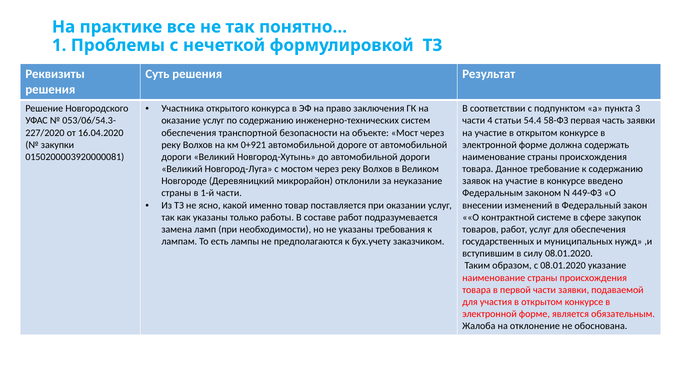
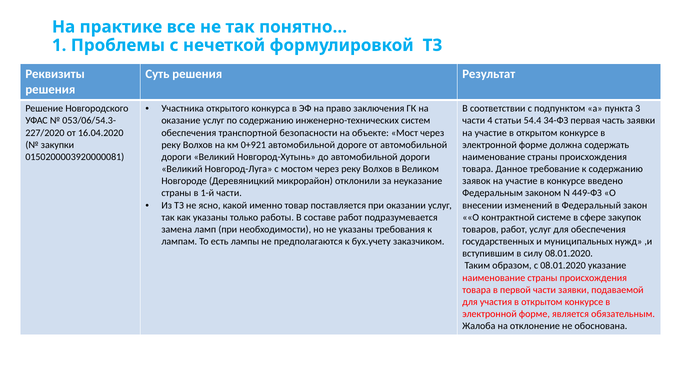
58-ФЗ: 58-ФЗ -> 34-ФЗ
